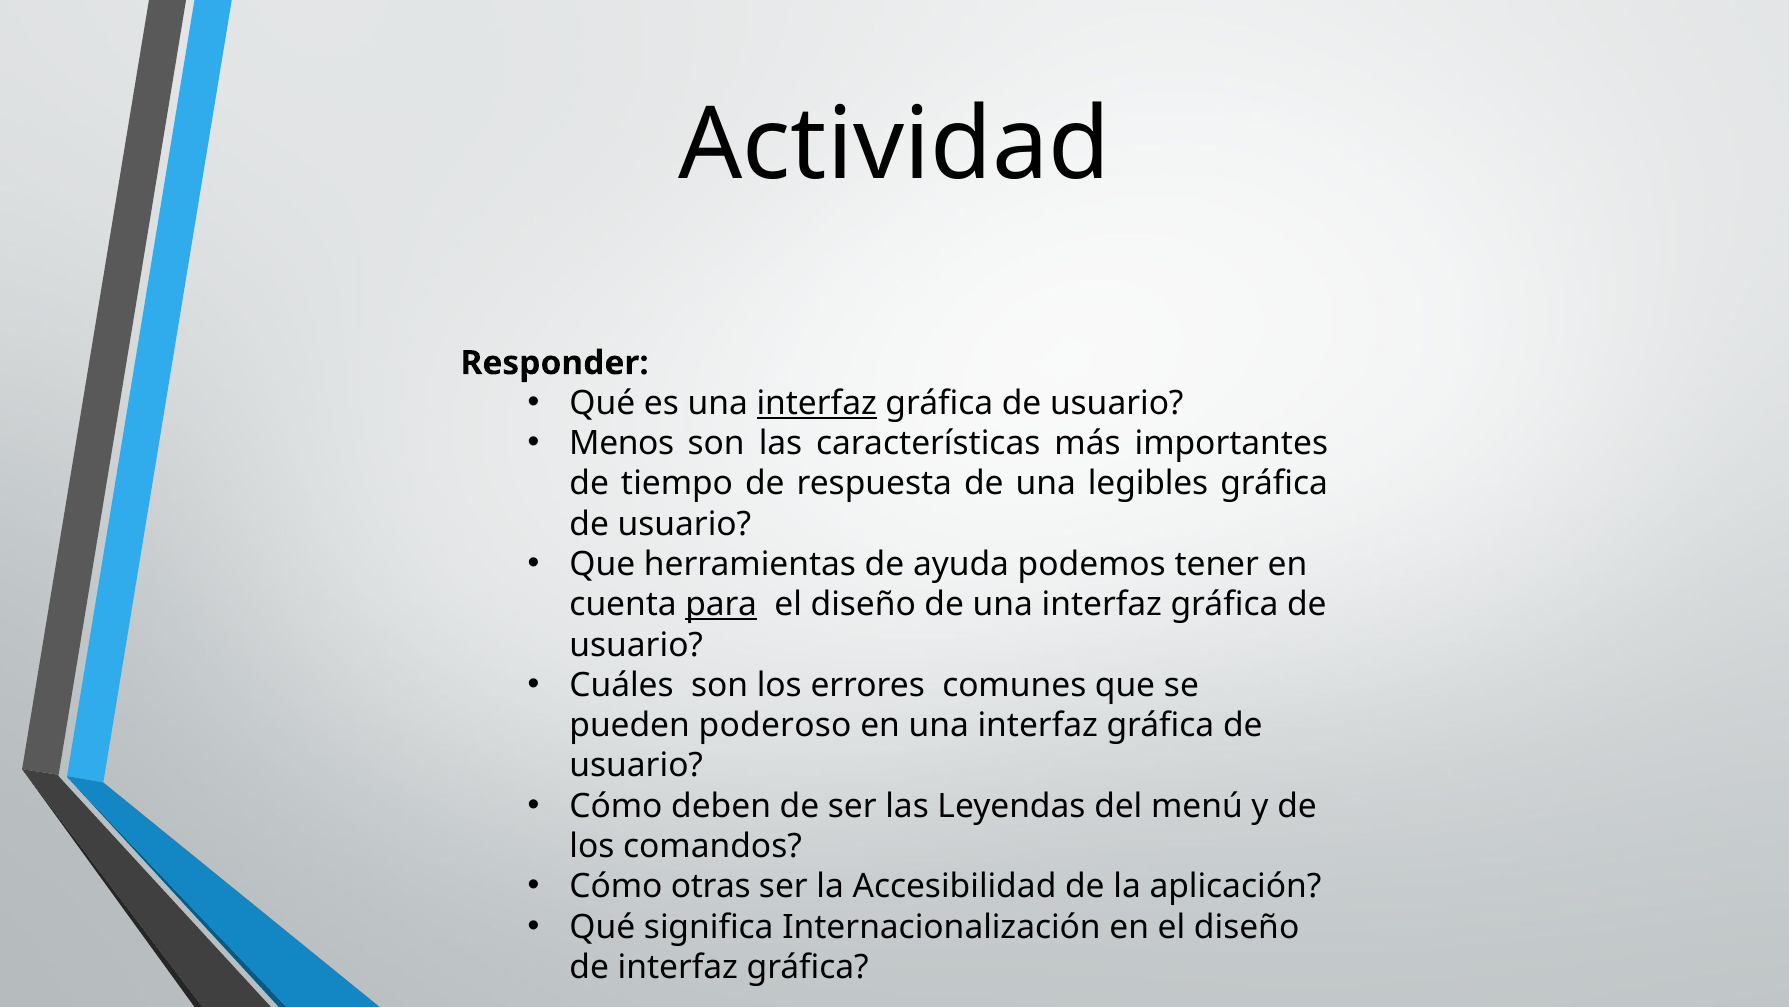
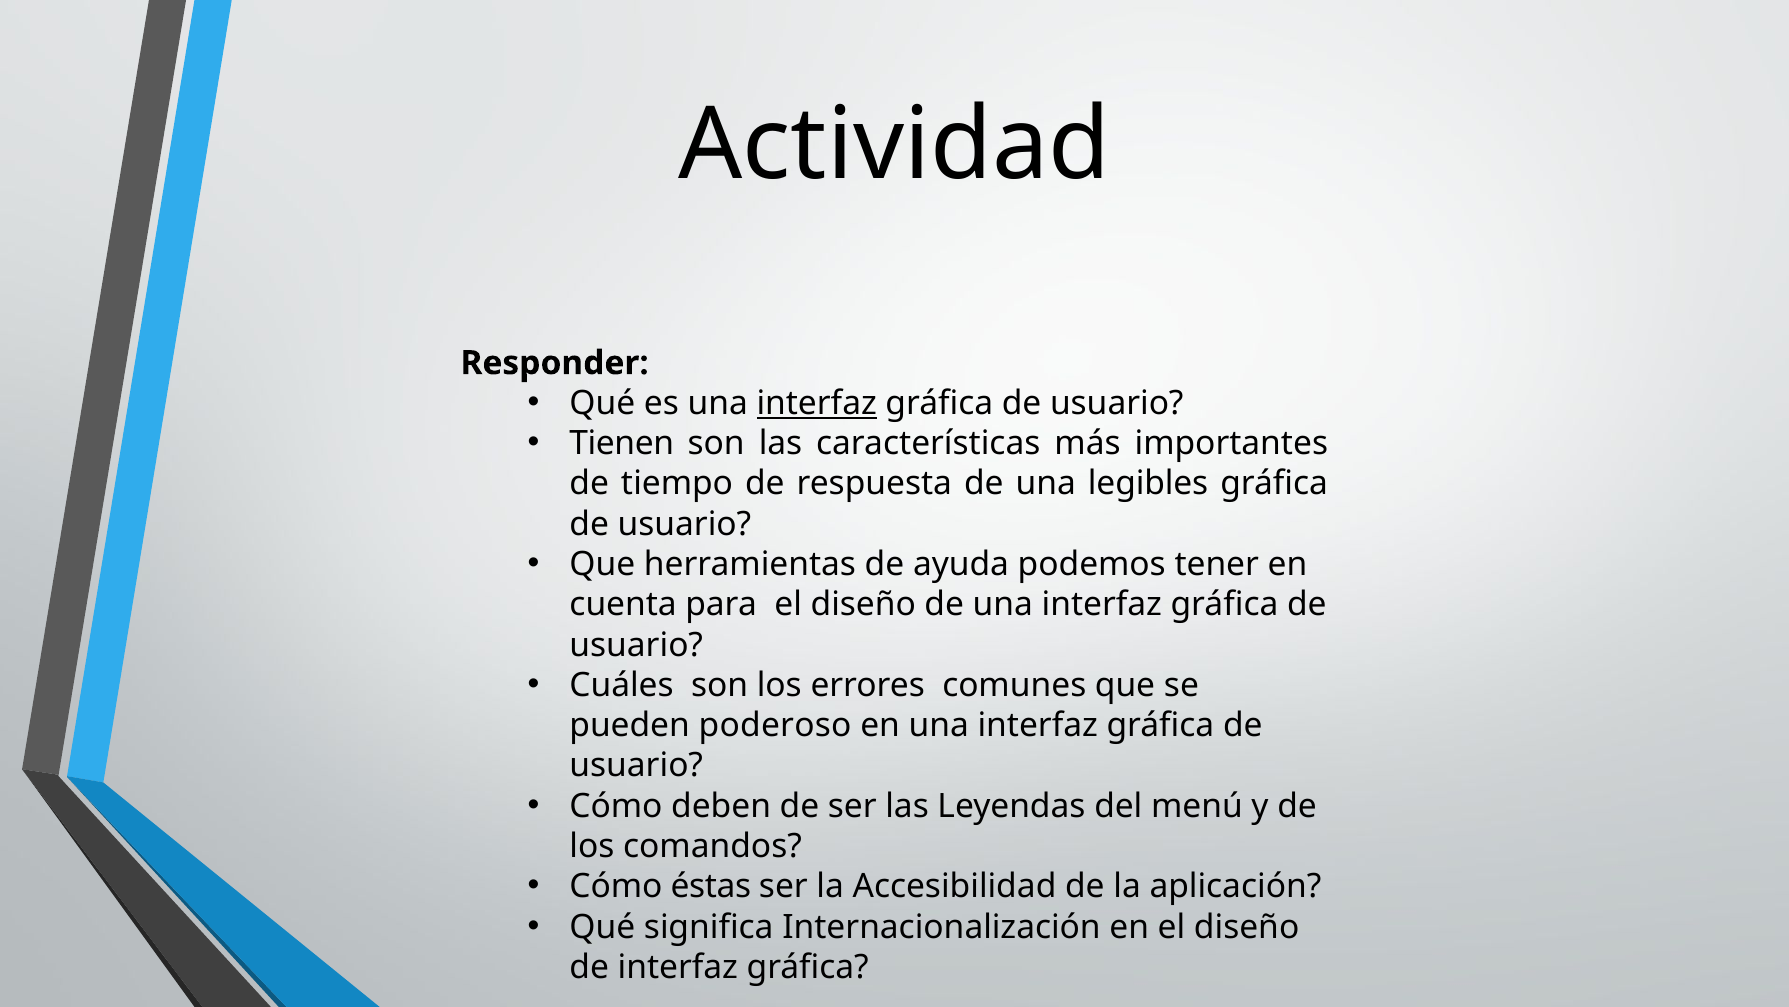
Menos: Menos -> Tienen
para underline: present -> none
otras: otras -> éstas
